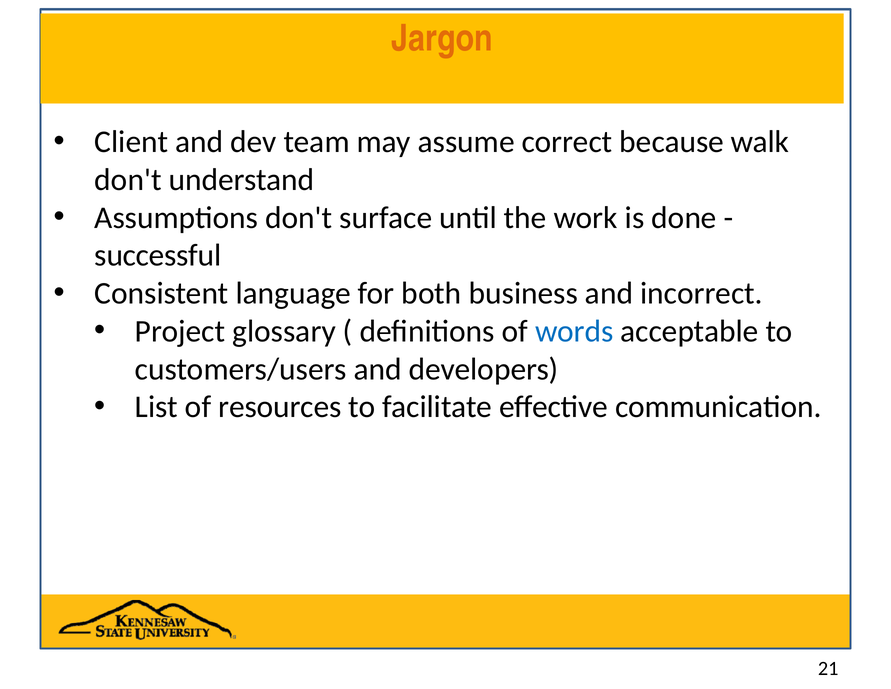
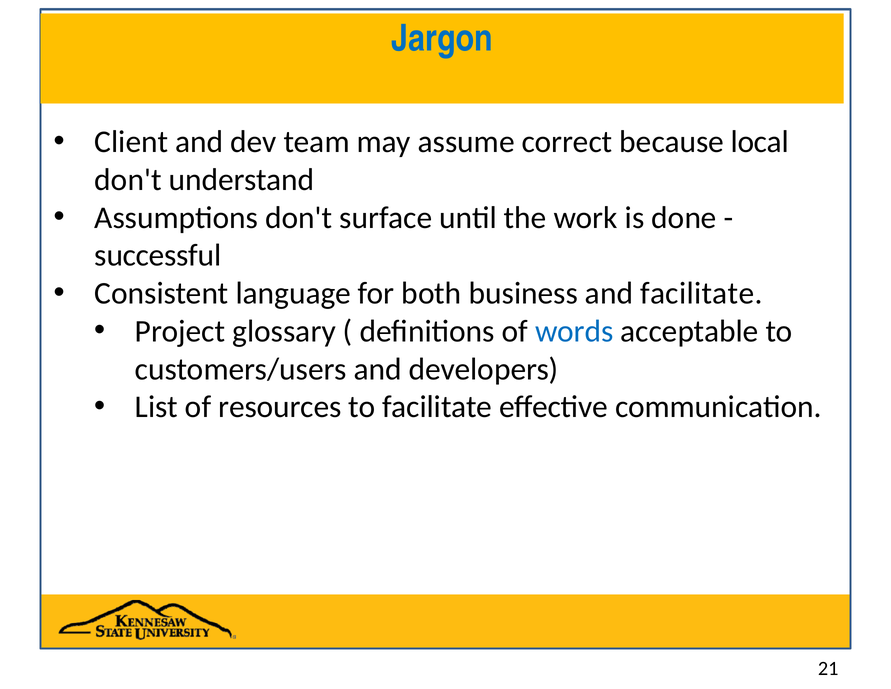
Jargon colour: orange -> blue
walk: walk -> local
and incorrect: incorrect -> facilitate
